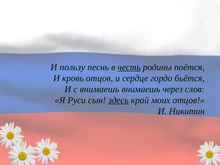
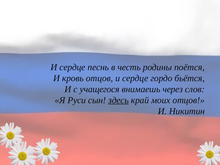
пользу at (72, 67): пользу -> сердце
честь underline: present -> none
с внимаешь: внимаешь -> учащегося
